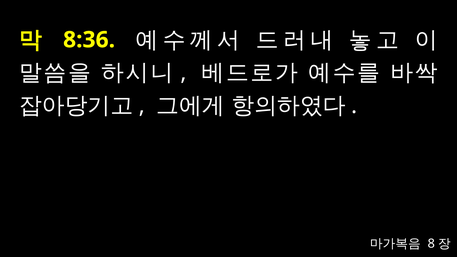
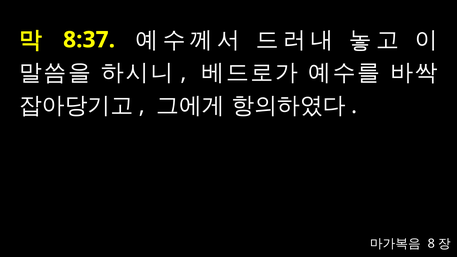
8:36: 8:36 -> 8:37
